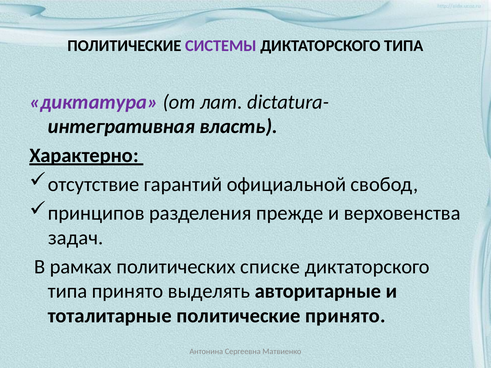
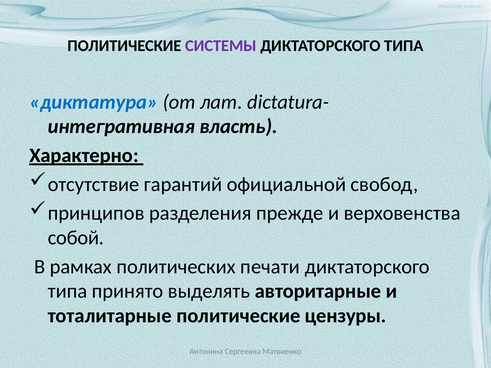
диктатура colour: purple -> blue
задач: задач -> собой
списке: списке -> печати
политические принято: принято -> цензуры
